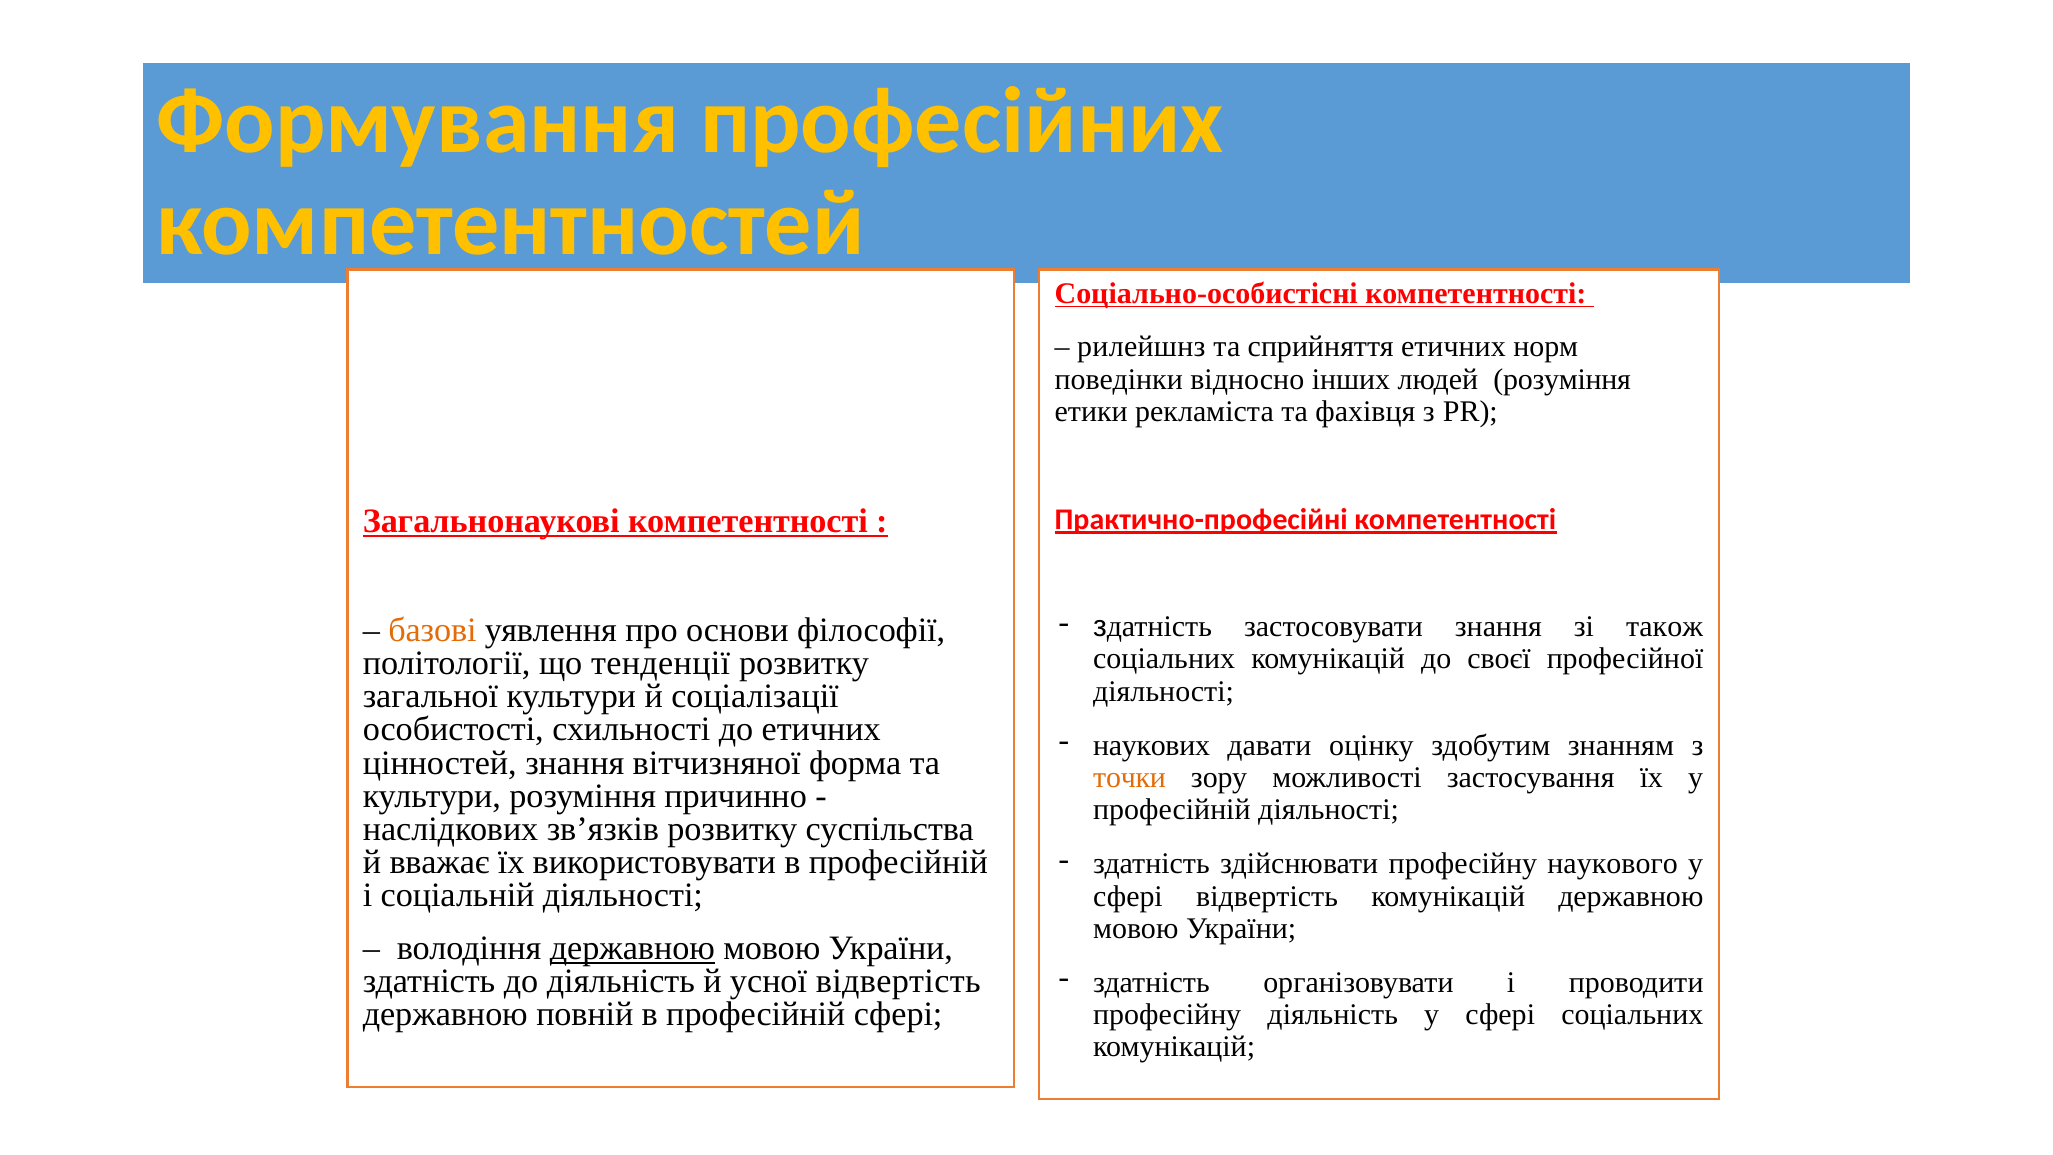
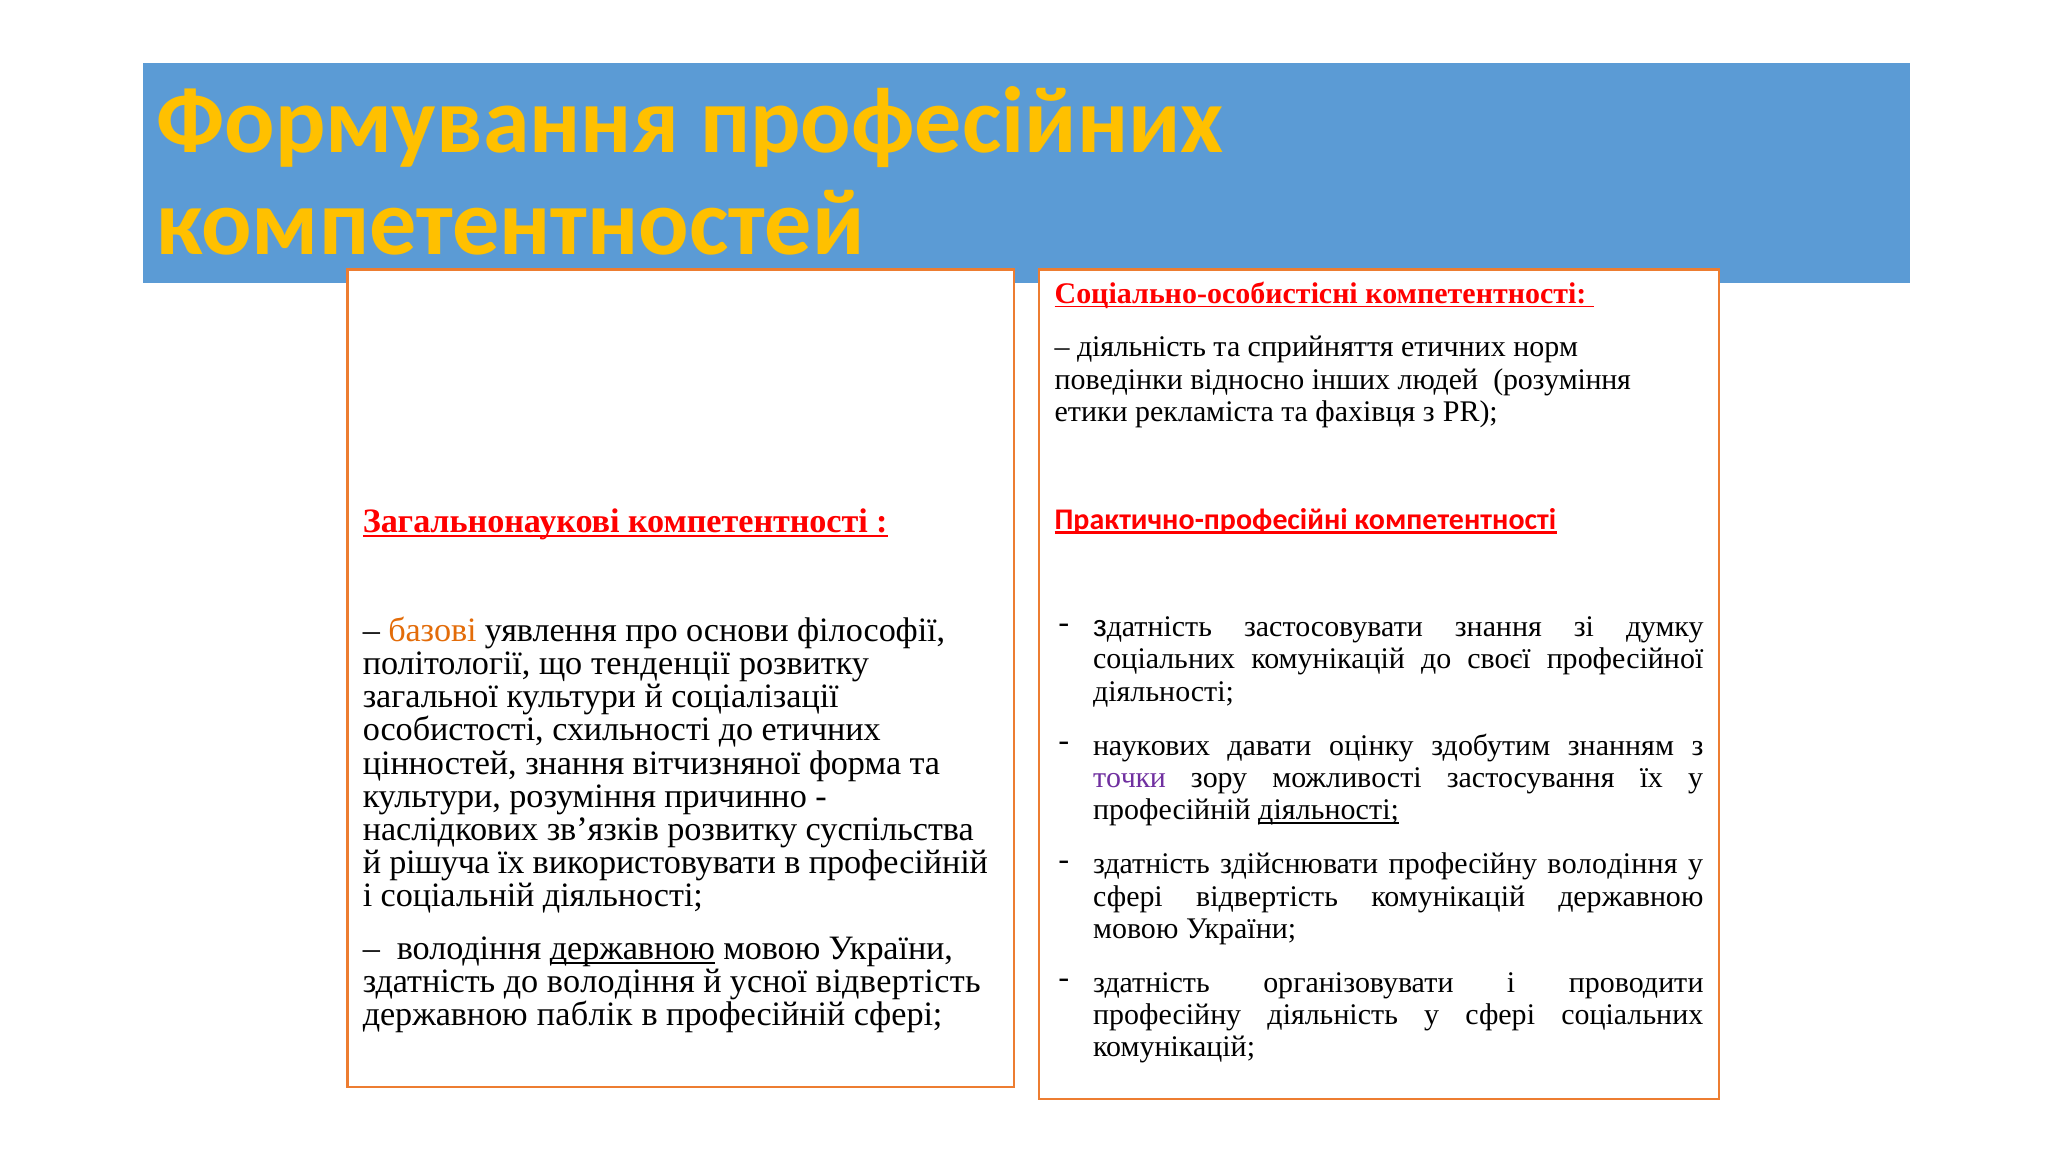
рилейшнз at (1141, 347): рилейшнз -> діяльність
також: також -> думку
точки colour: orange -> purple
діяльності at (1329, 810) underline: none -> present
вважає: вважає -> рішуча
професійну наукового: наукового -> володіння
до діяльність: діяльність -> володіння
повній: повній -> паблік
